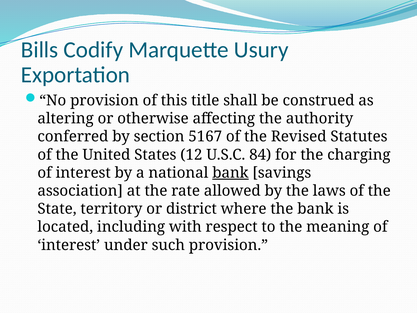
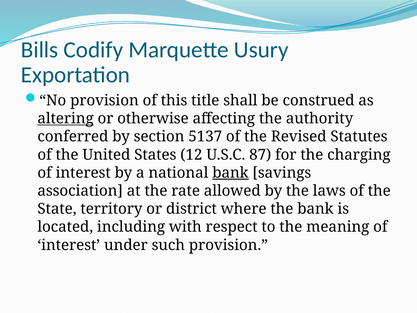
altering underline: none -> present
5167: 5167 -> 5137
84: 84 -> 87
